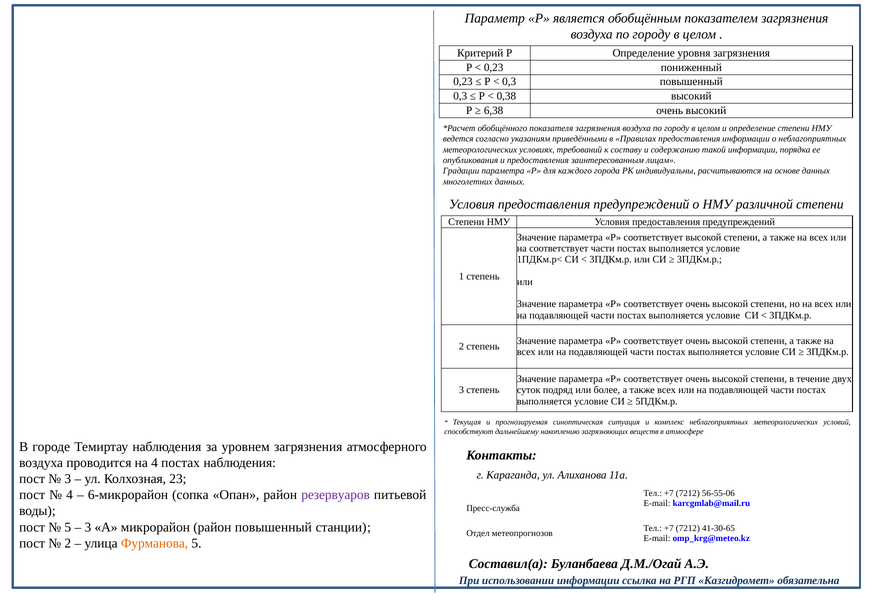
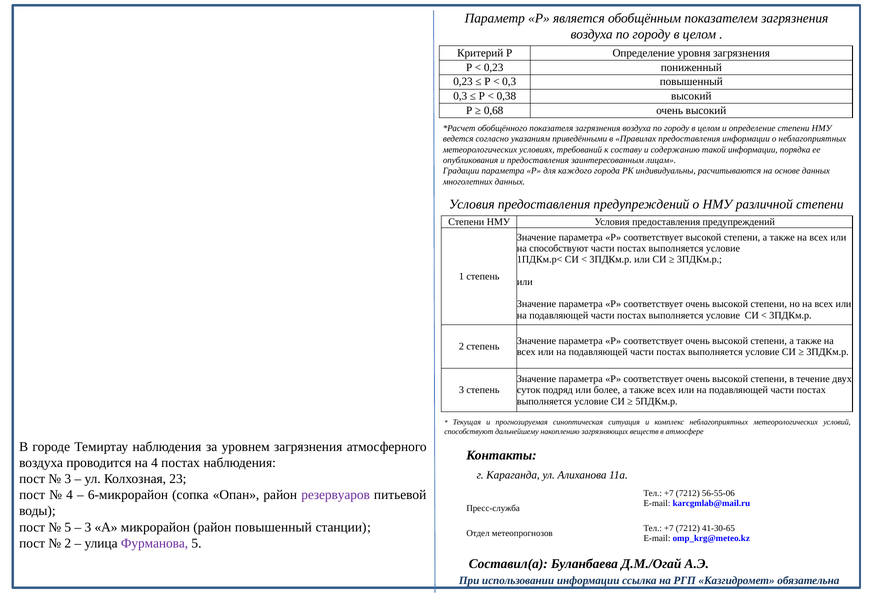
6,38: 6,38 -> 0,68
на соответствует: соответствует -> способствуют
Фурманова colour: orange -> purple
